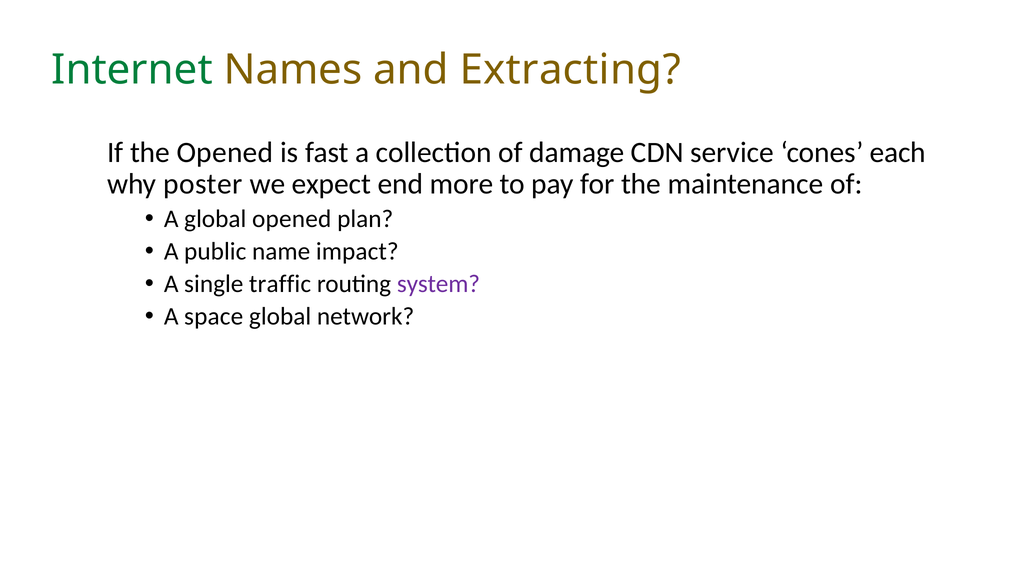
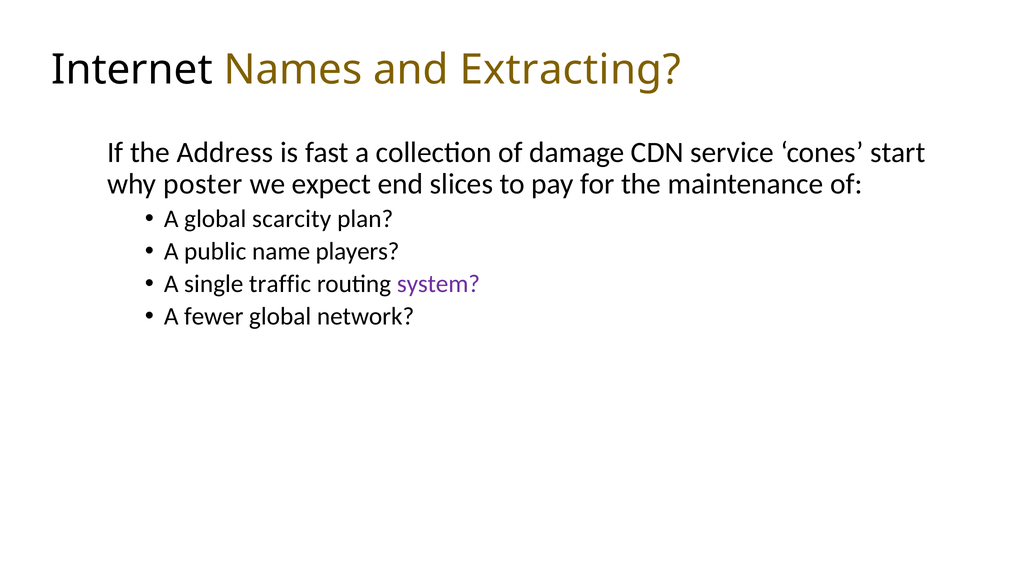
Internet colour: green -> black
the Opened: Opened -> Address
each: each -> start
more: more -> slices
global opened: opened -> scarcity
impact: impact -> players
space: space -> fewer
